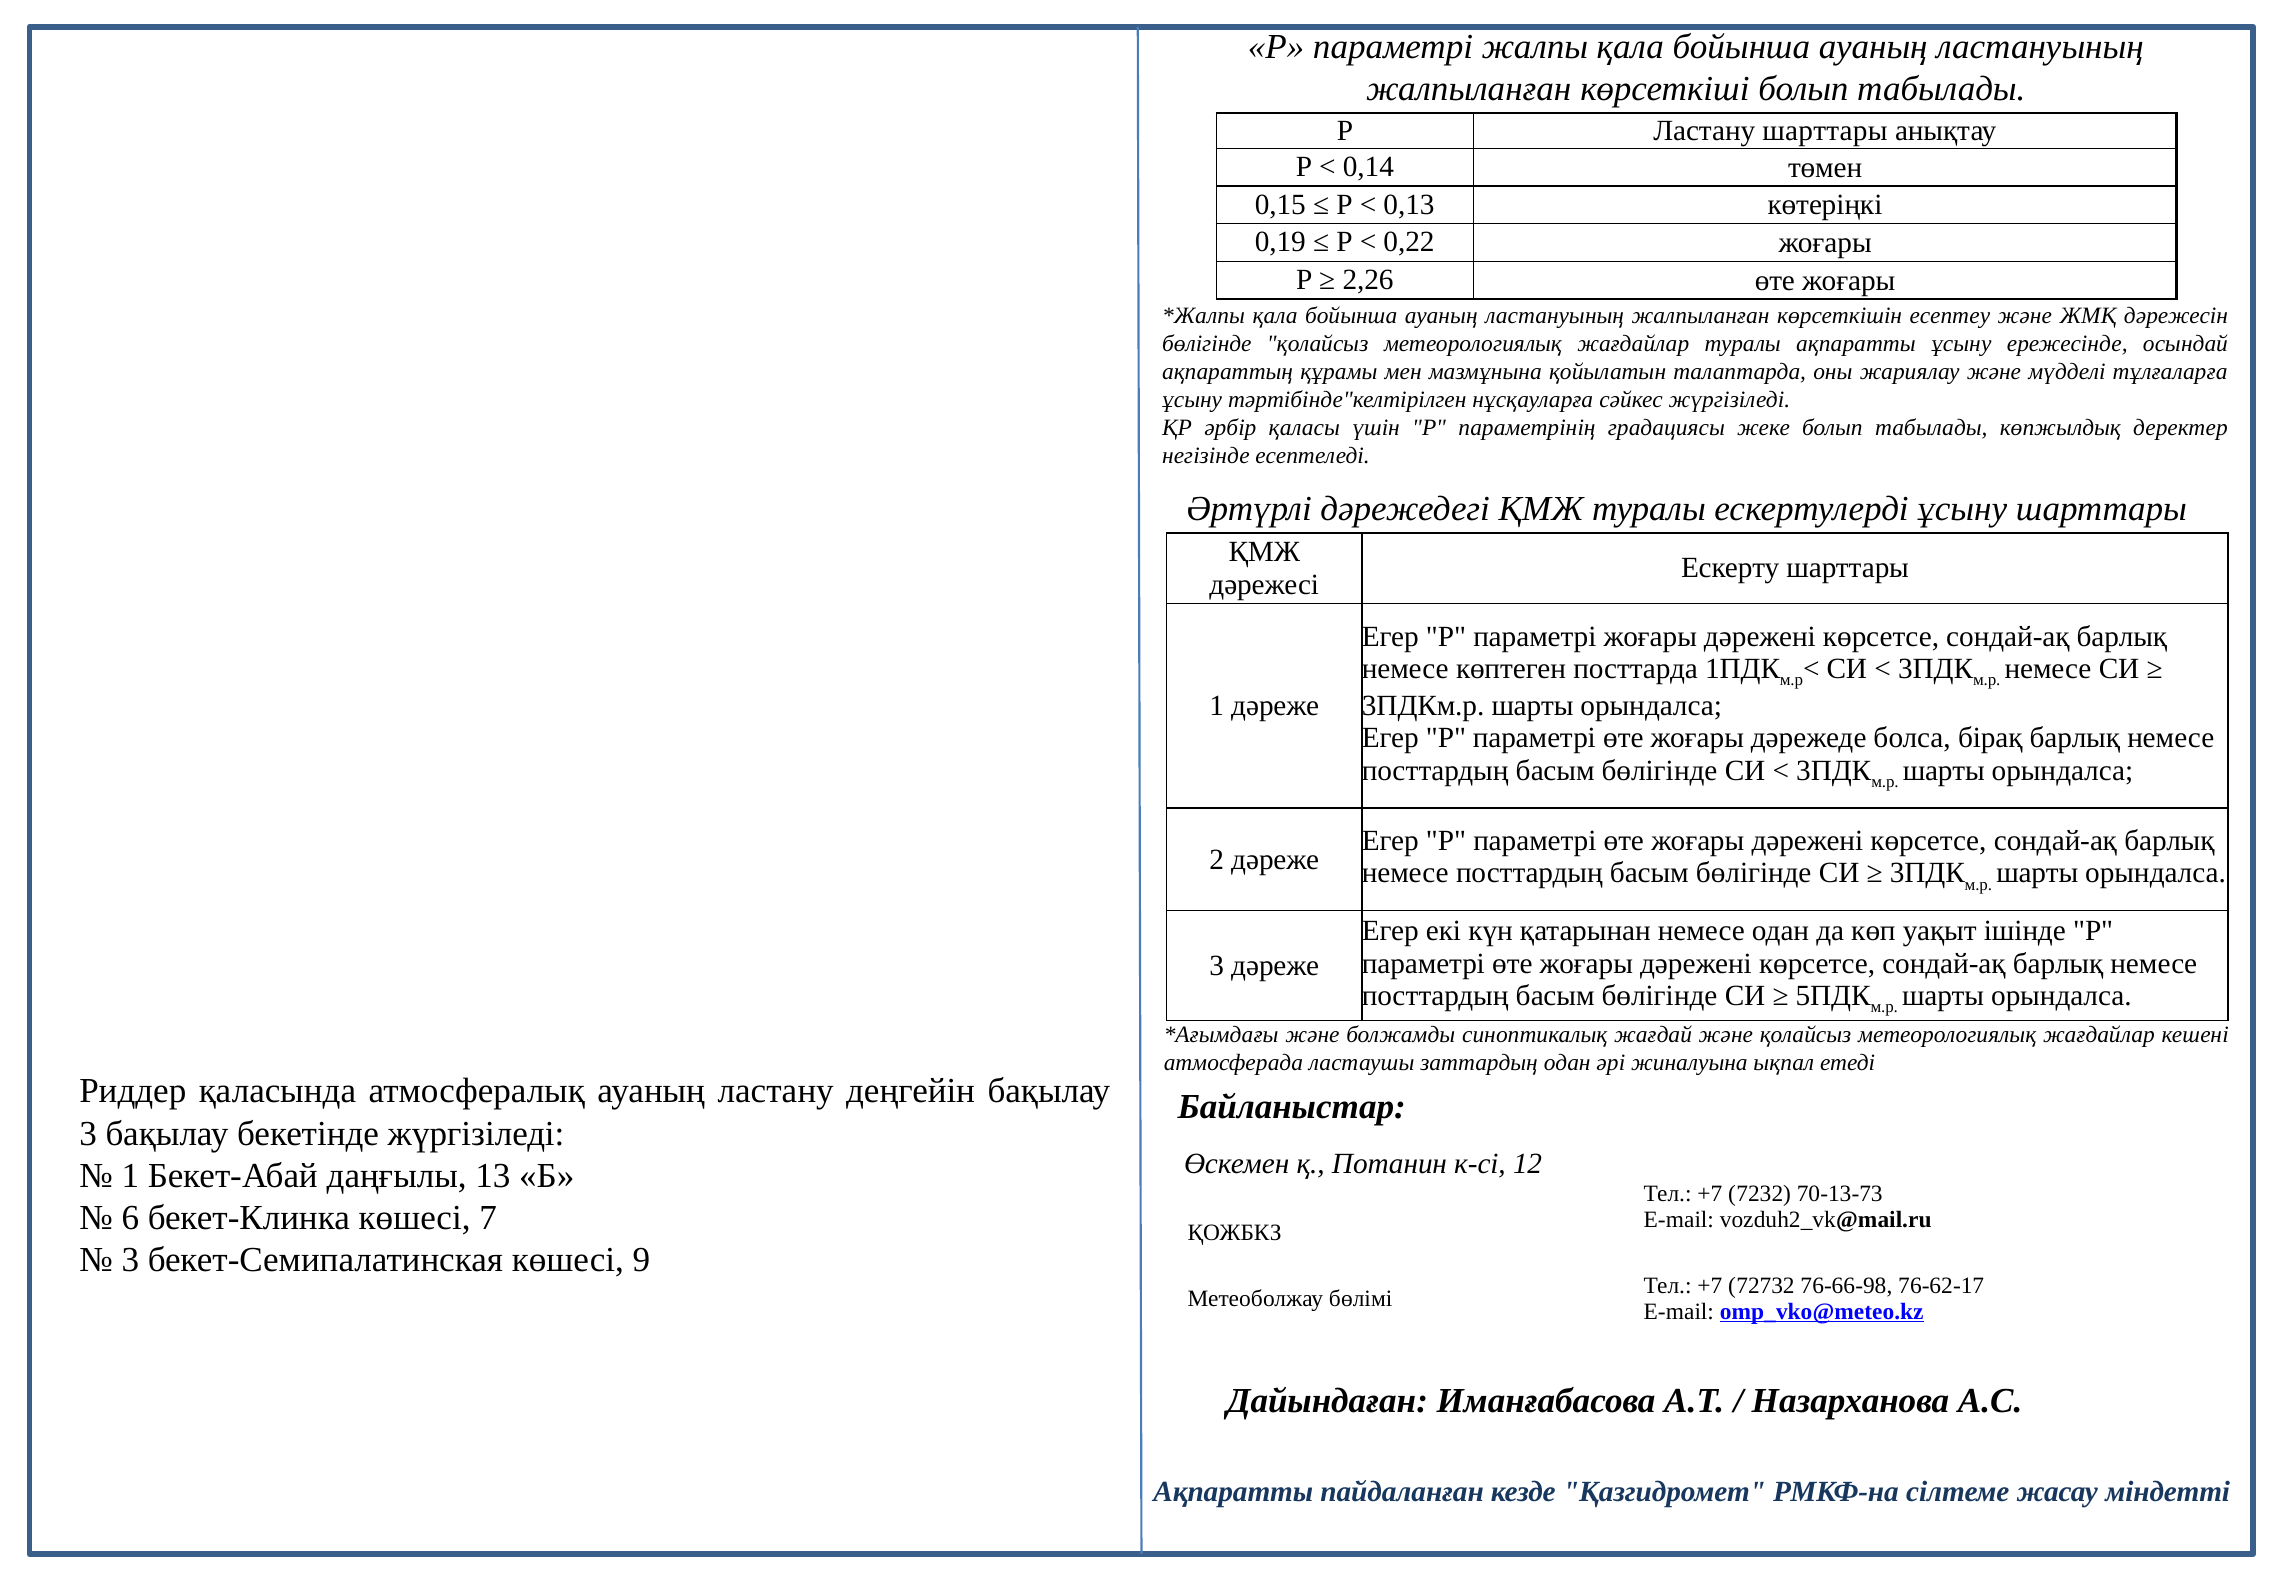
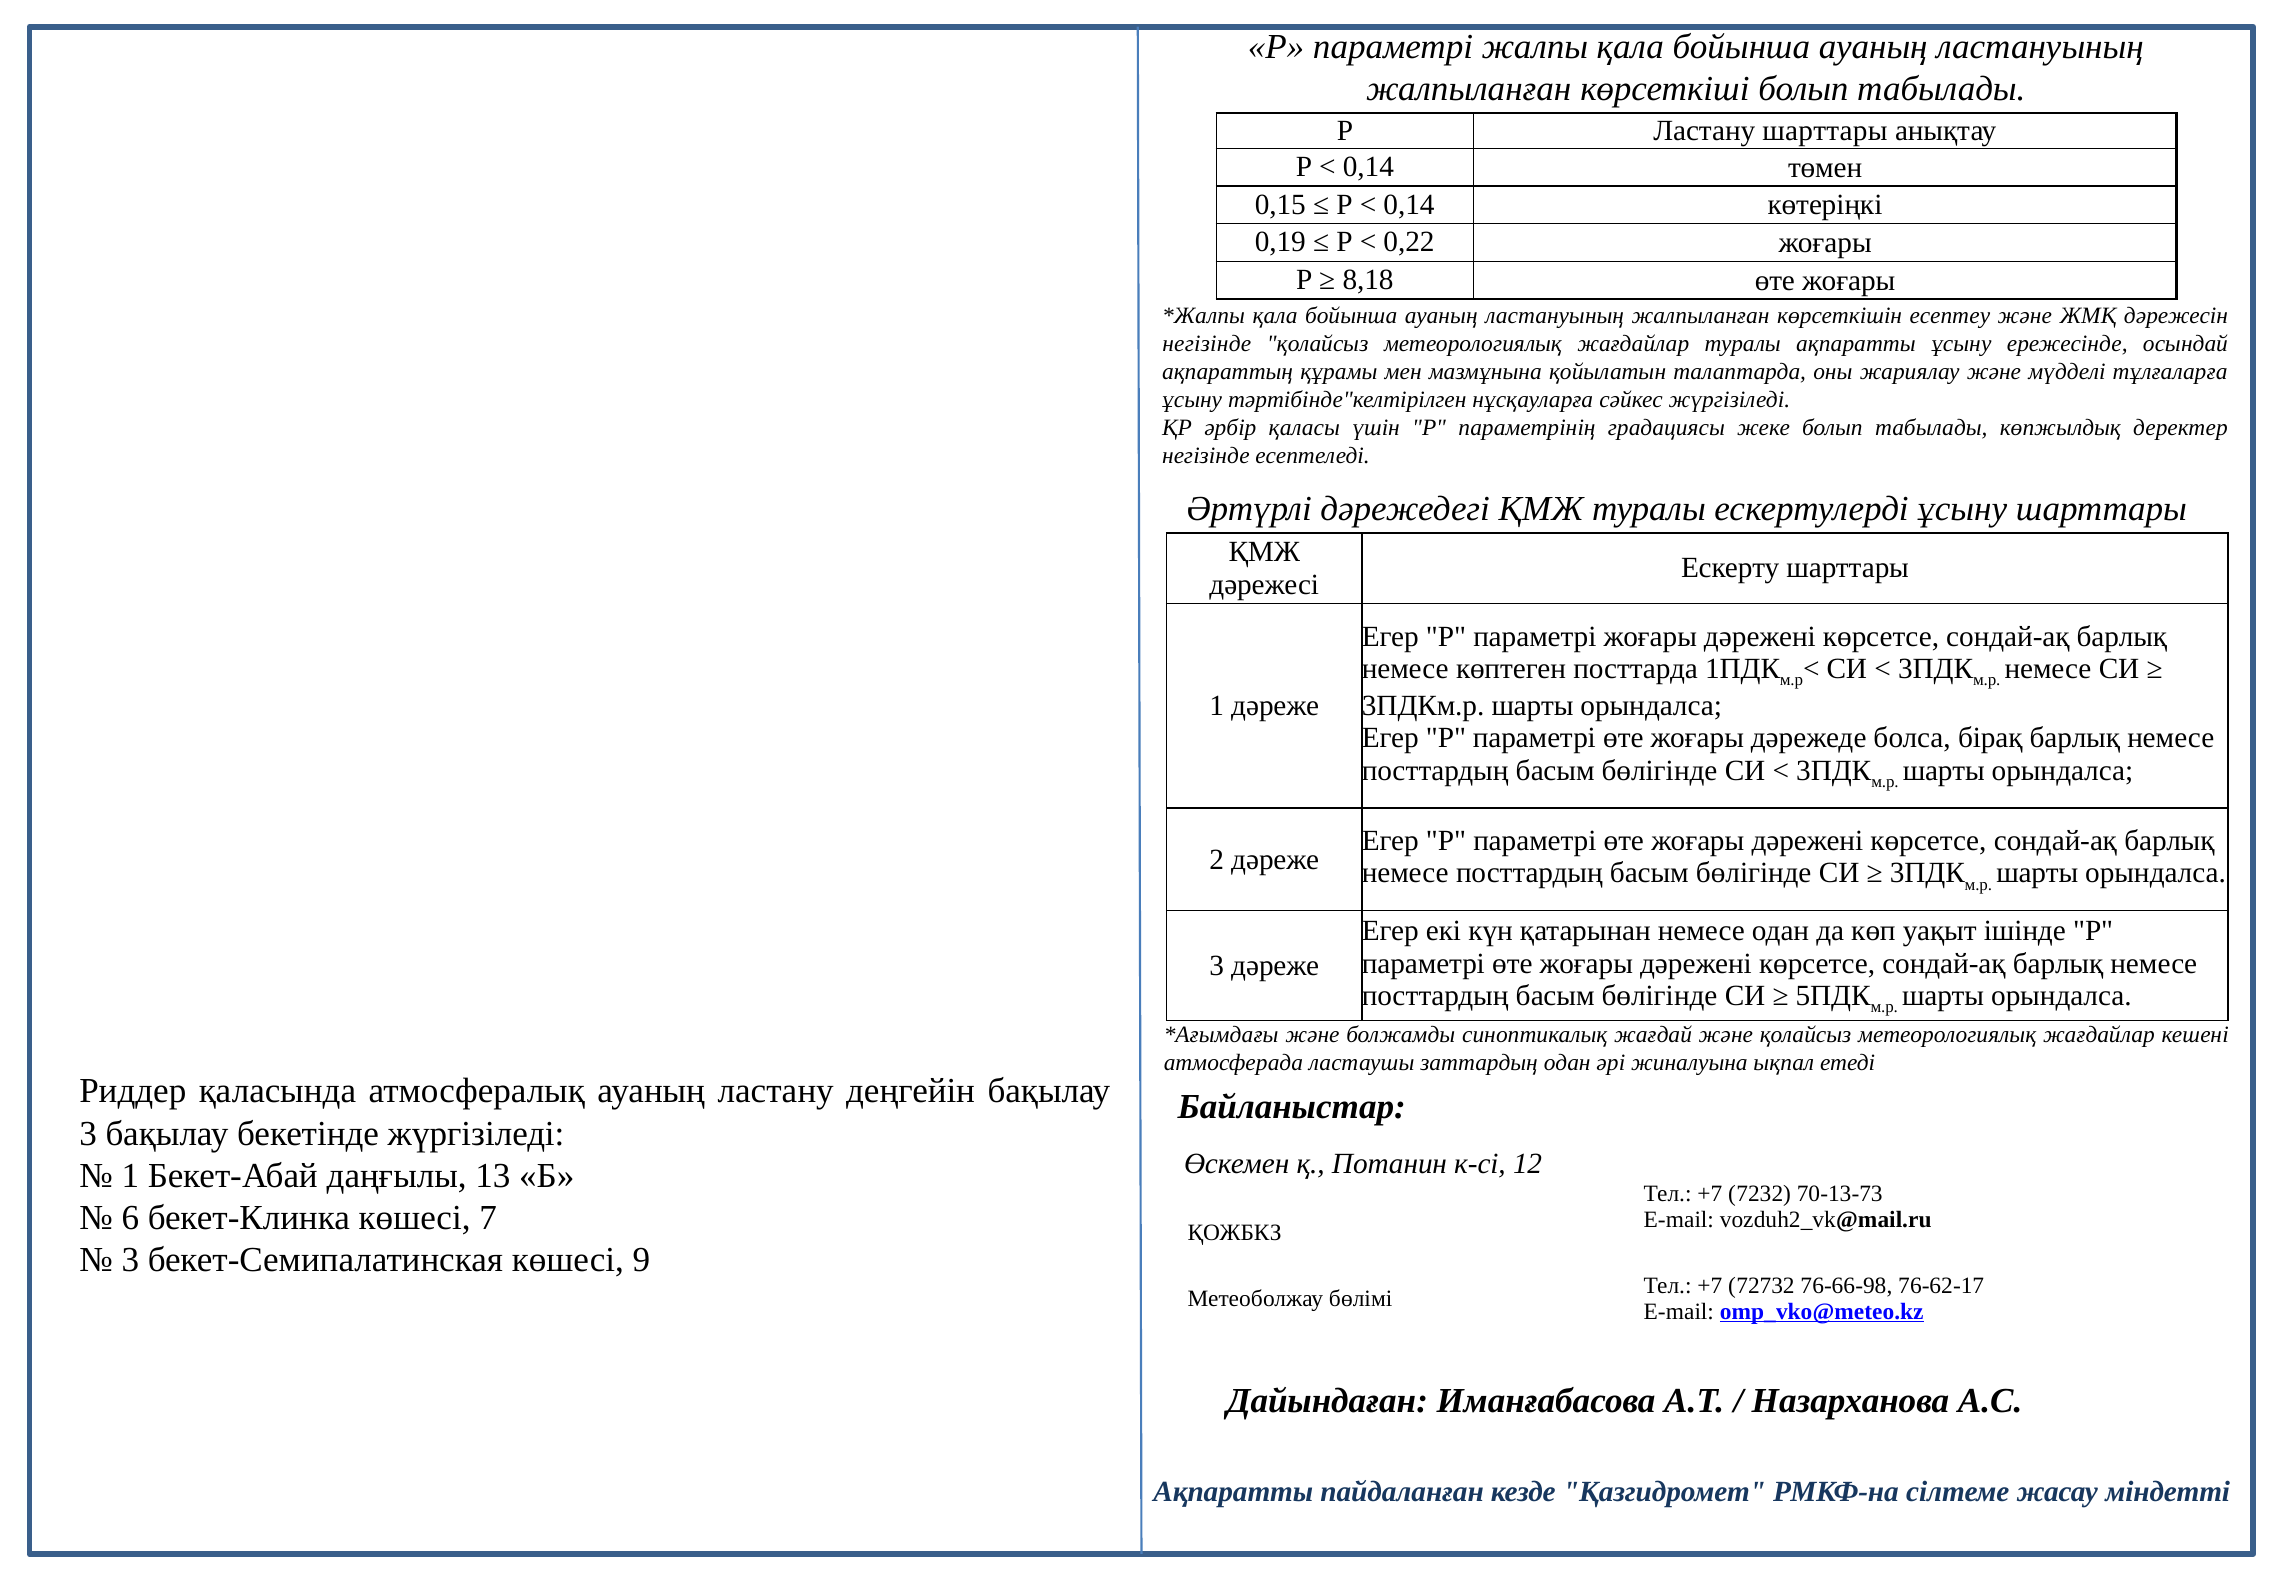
0,13 at (1409, 205): 0,13 -> 0,14
2,26: 2,26 -> 8,18
бөлігінде at (1207, 343): бөлігінде -> негізінде
